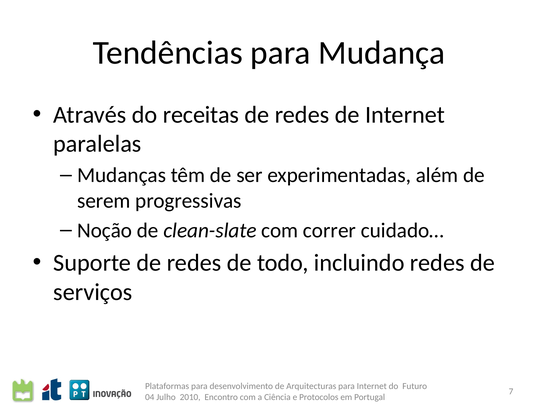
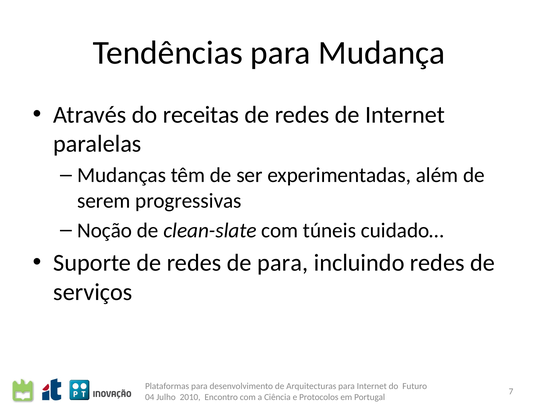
correr: correr -> túneis
de todo: todo -> para
